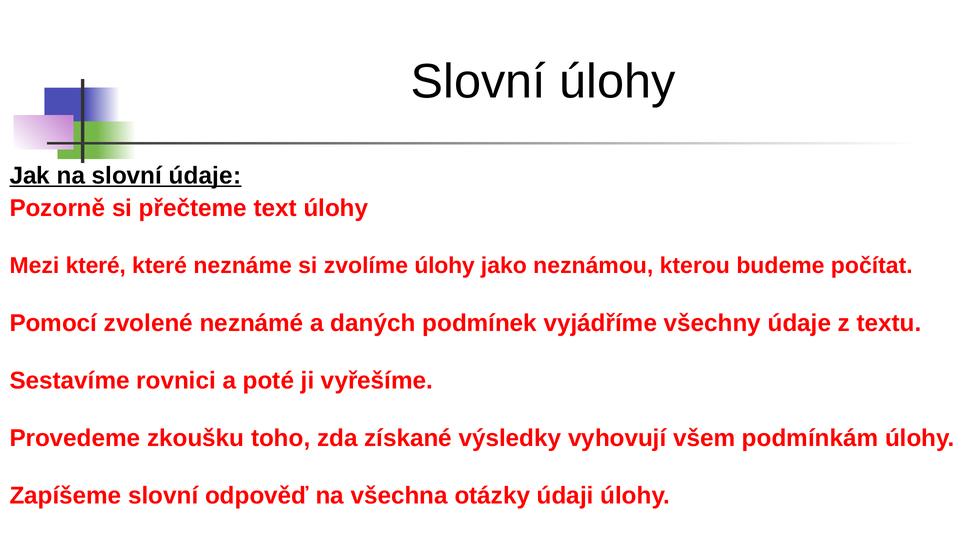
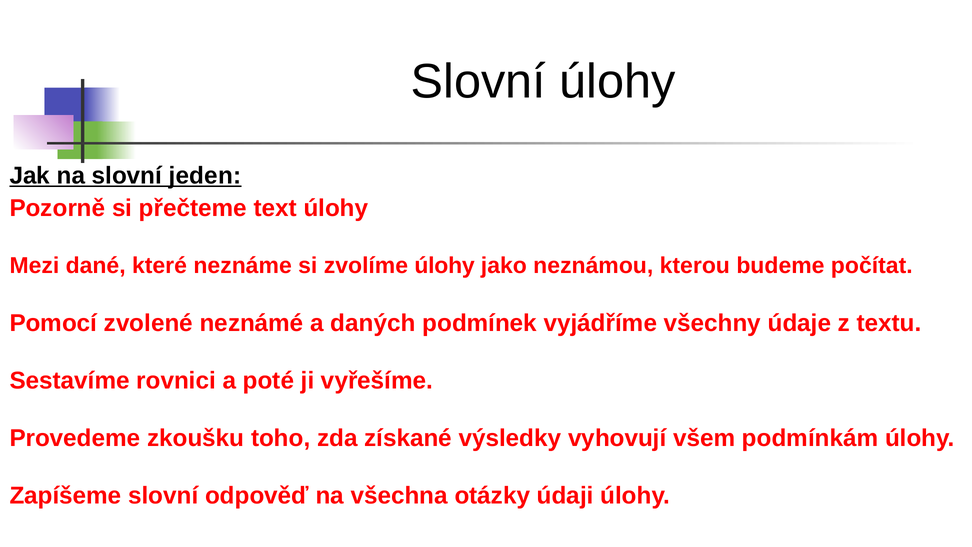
slovní údaje: údaje -> jeden
Mezi které: které -> dané
